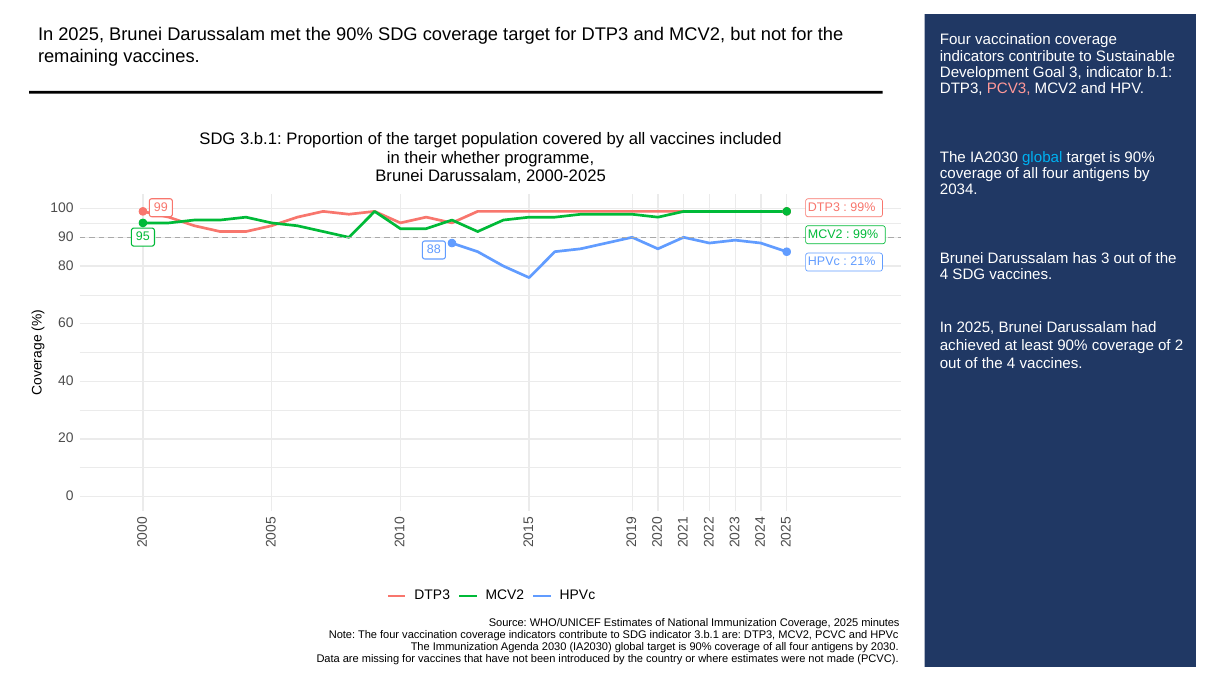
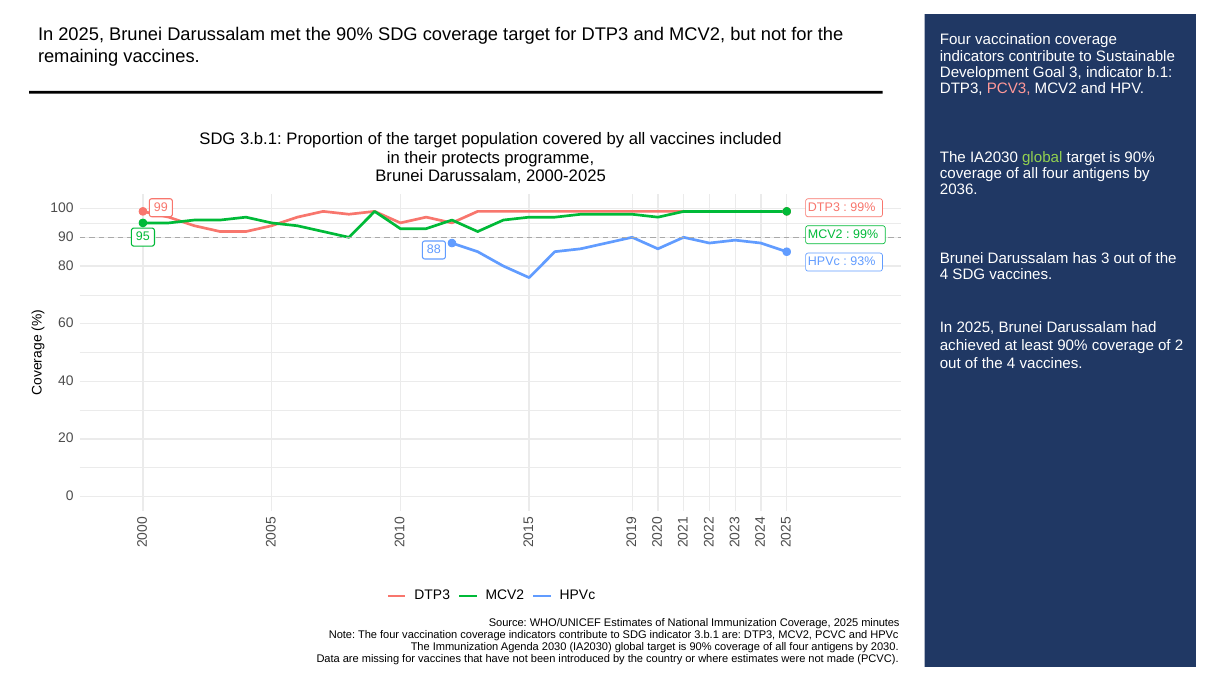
whether: whether -> protects
global at (1042, 157) colour: light blue -> light green
2034: 2034 -> 2036
21%: 21% -> 93%
